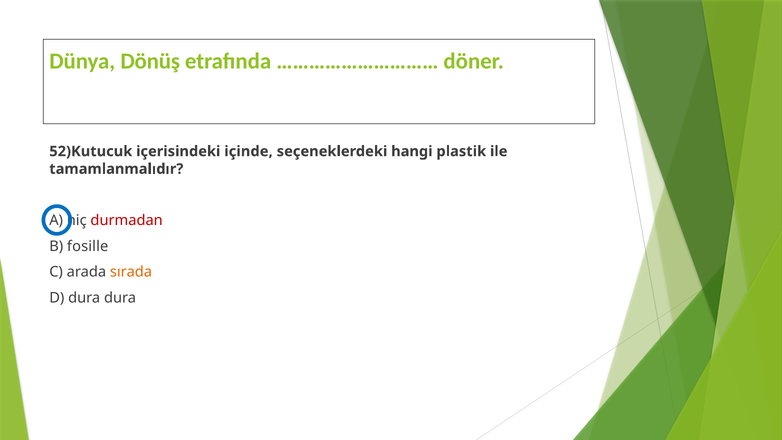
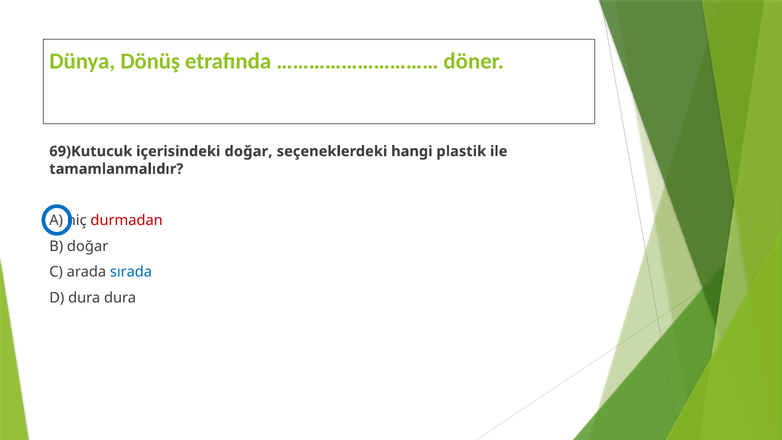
52)Kutucuk: 52)Kutucuk -> 69)Kutucuk
içerisindeki içinde: içinde -> doğar
B fosille: fosille -> doğar
sırada colour: orange -> blue
